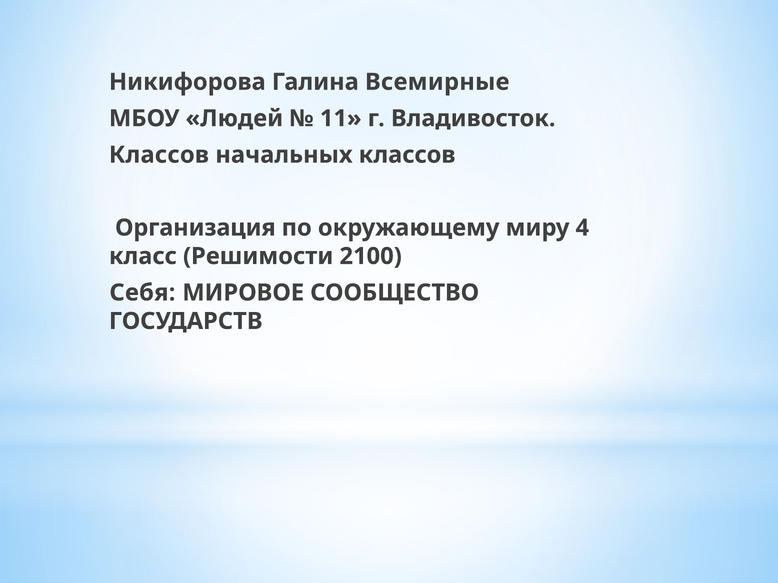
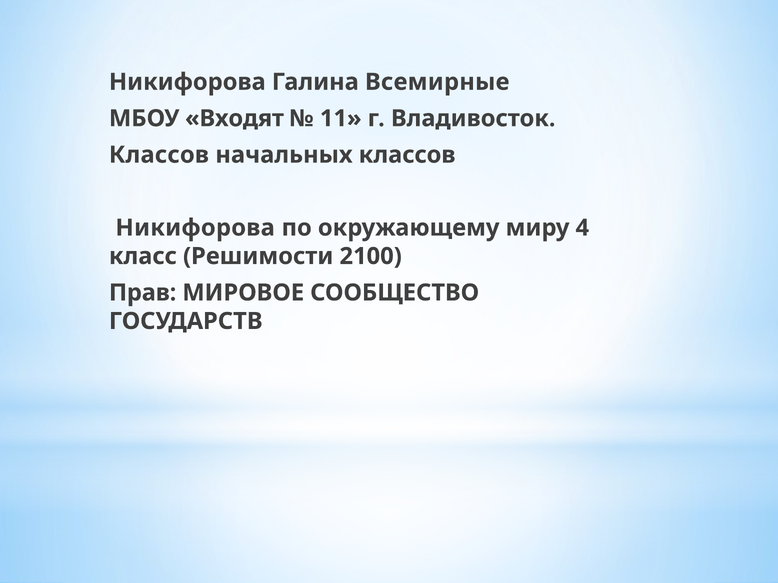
Людей: Людей -> Входят
Организация at (195, 228): Организация -> Никифорова
Себя: Себя -> Прав
